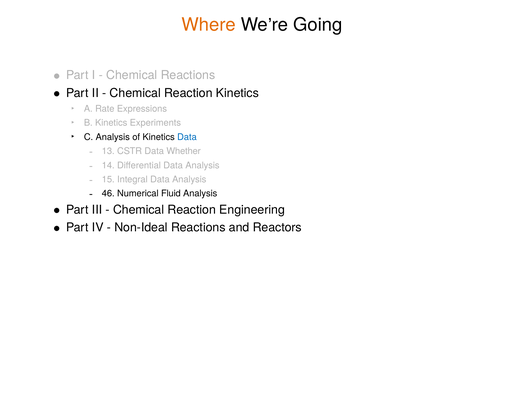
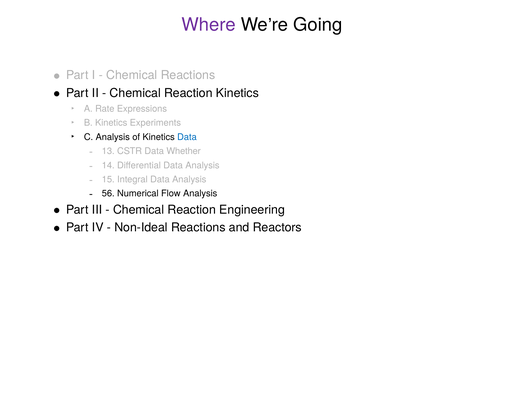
Where colour: orange -> purple
46: 46 -> 56
Fluid: Fluid -> Flow
